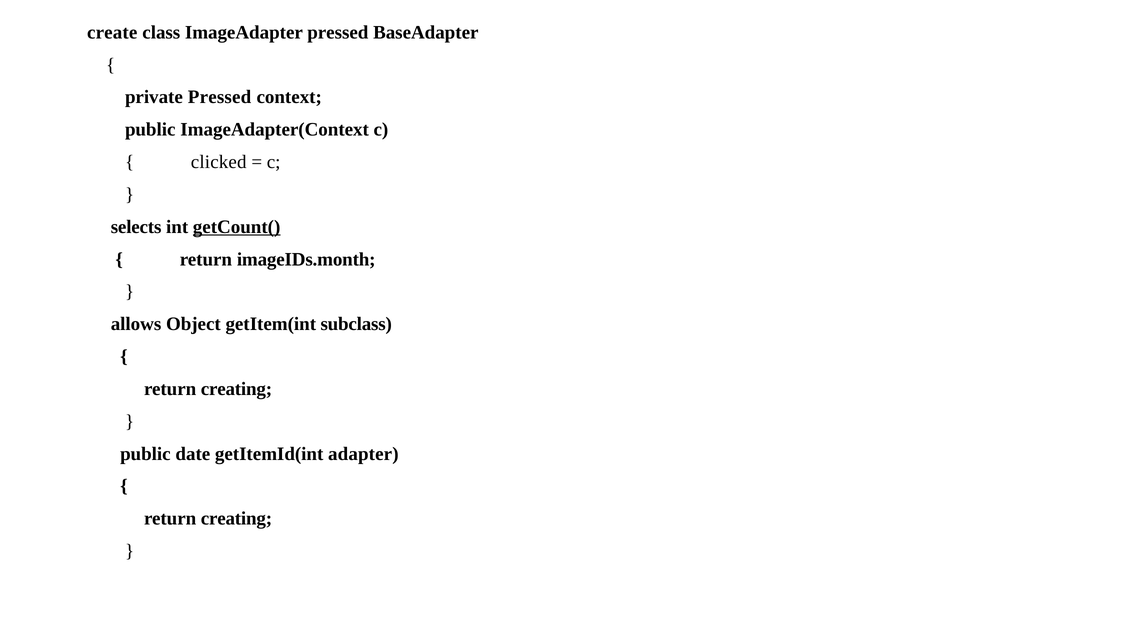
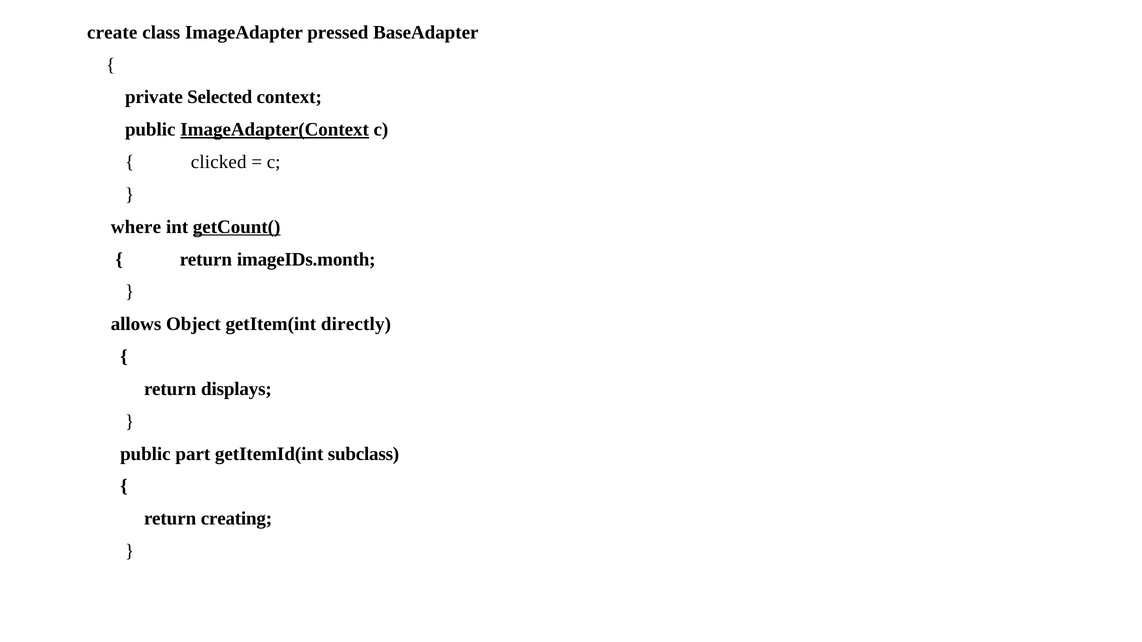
private Pressed: Pressed -> Selected
ImageAdapter(Context underline: none -> present
selects: selects -> where
subclass: subclass -> directly
creating at (236, 389): creating -> displays
date: date -> part
adapter: adapter -> subclass
